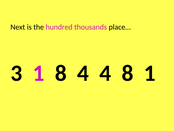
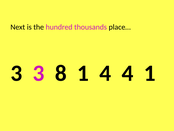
3 1: 1 -> 3
8 4: 4 -> 1
4 8: 8 -> 4
